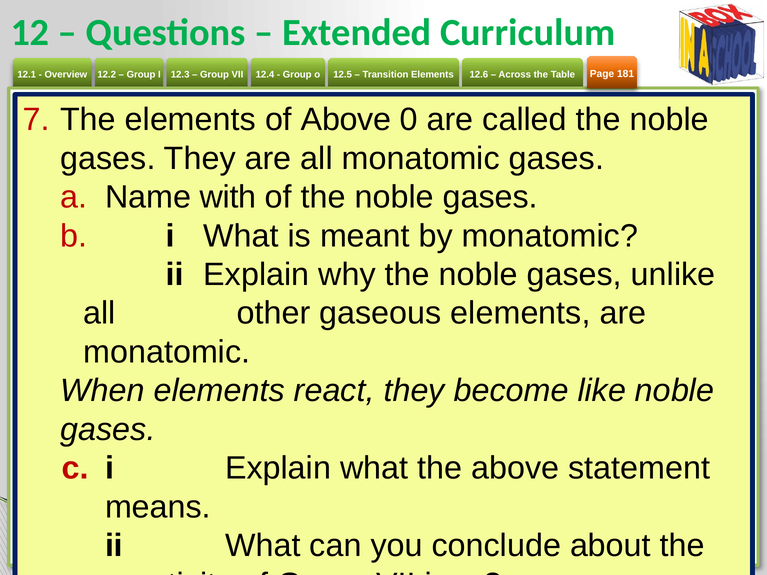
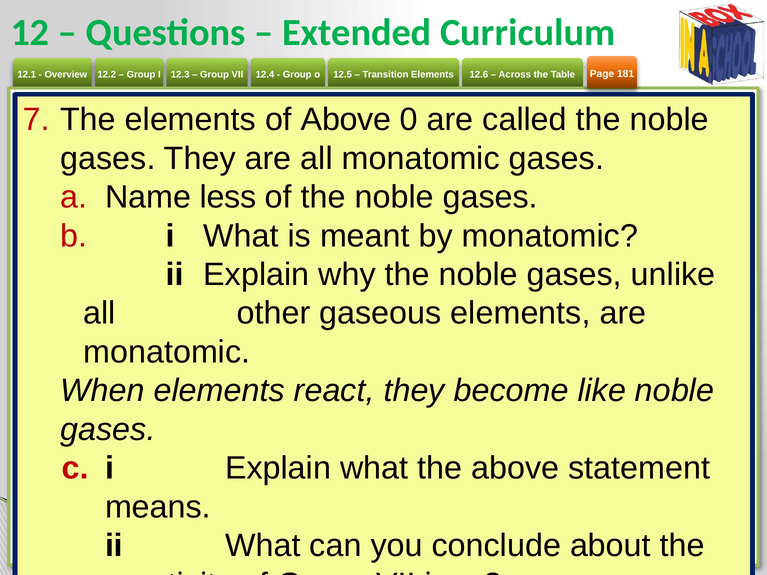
with: with -> less
